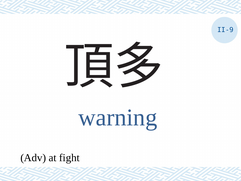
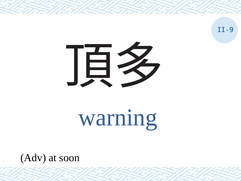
fight: fight -> soon
